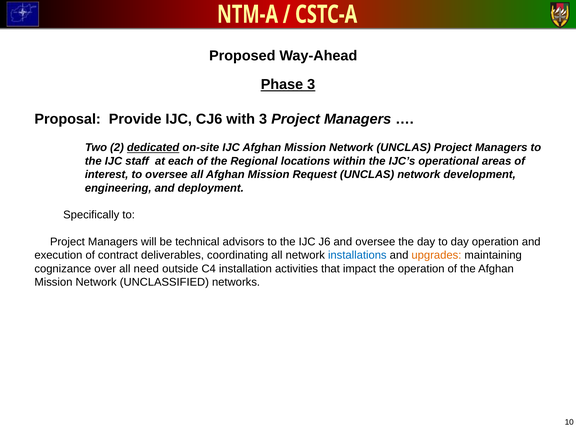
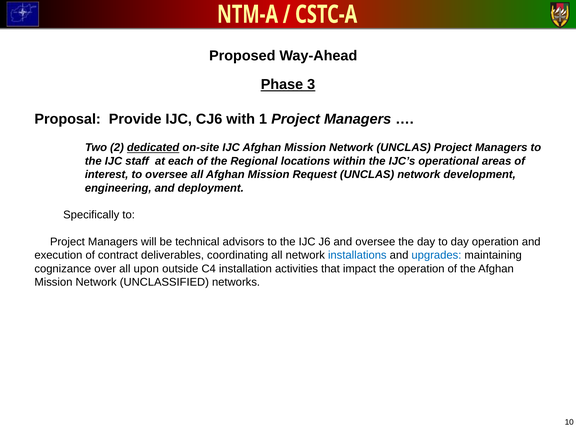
with 3: 3 -> 1
upgrades colour: orange -> blue
need: need -> upon
